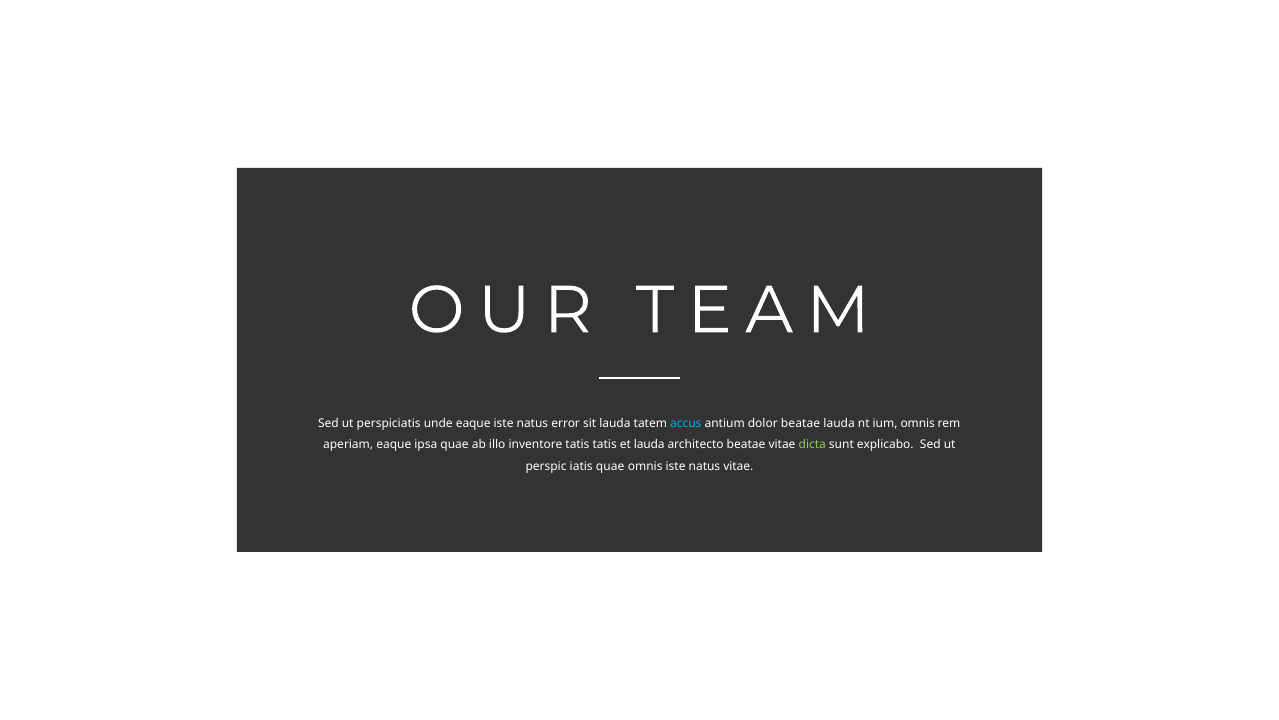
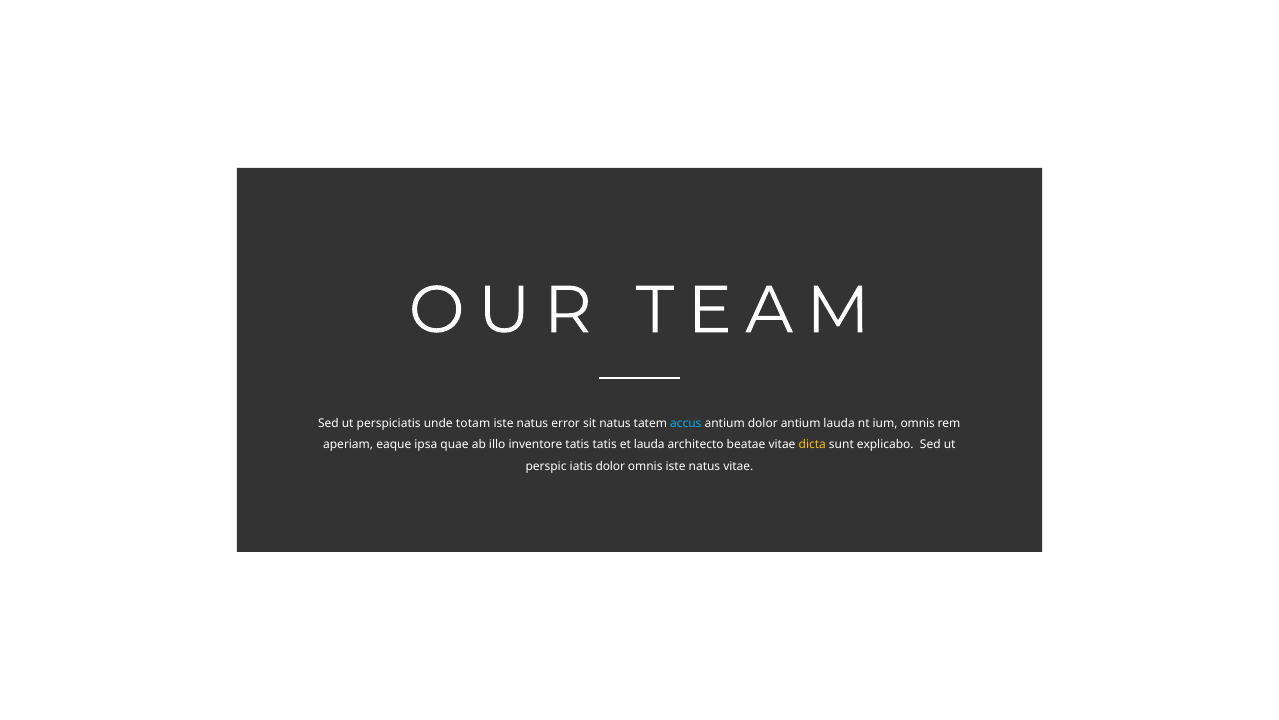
unde eaque: eaque -> totam
sit lauda: lauda -> natus
dolor beatae: beatae -> antium
dicta colour: light green -> yellow
iatis quae: quae -> dolor
